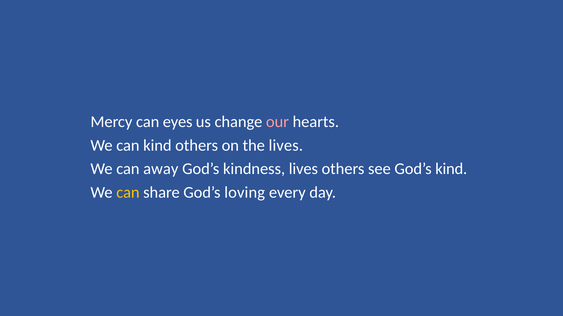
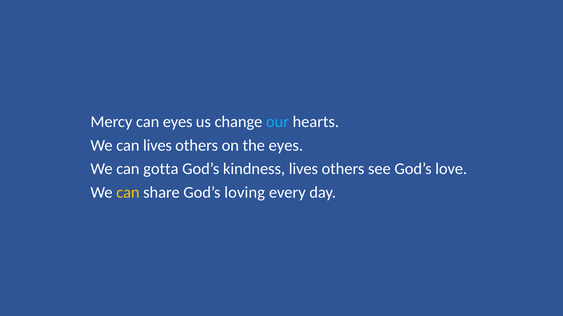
our colour: pink -> light blue
can kind: kind -> lives
the lives: lives -> eyes
away: away -> gotta
God’s kind: kind -> love
